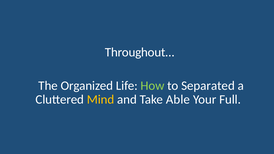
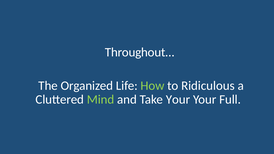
Separated: Separated -> Ridiculous
Mind colour: yellow -> light green
Take Able: Able -> Your
